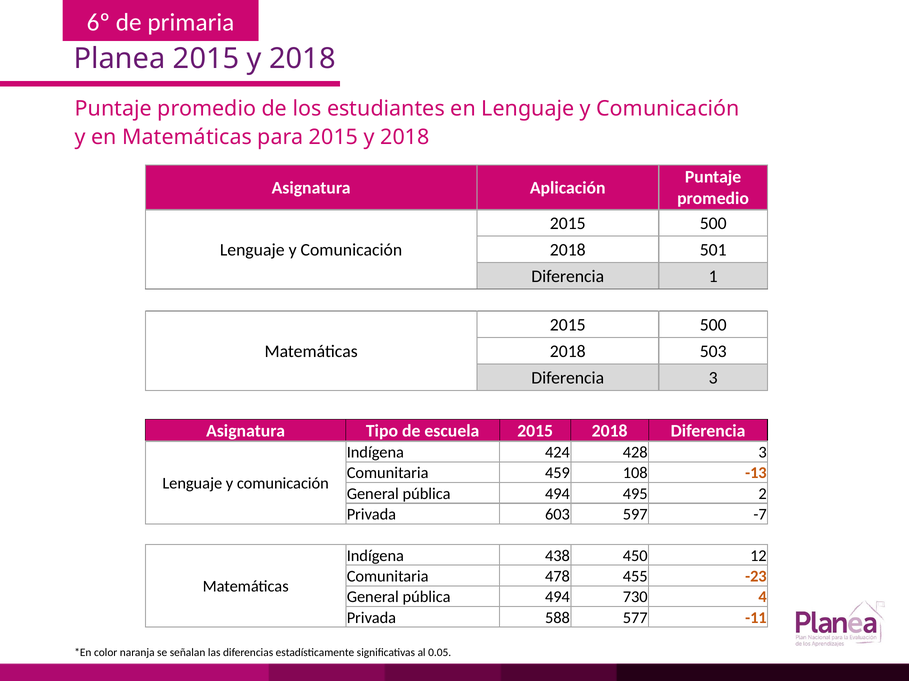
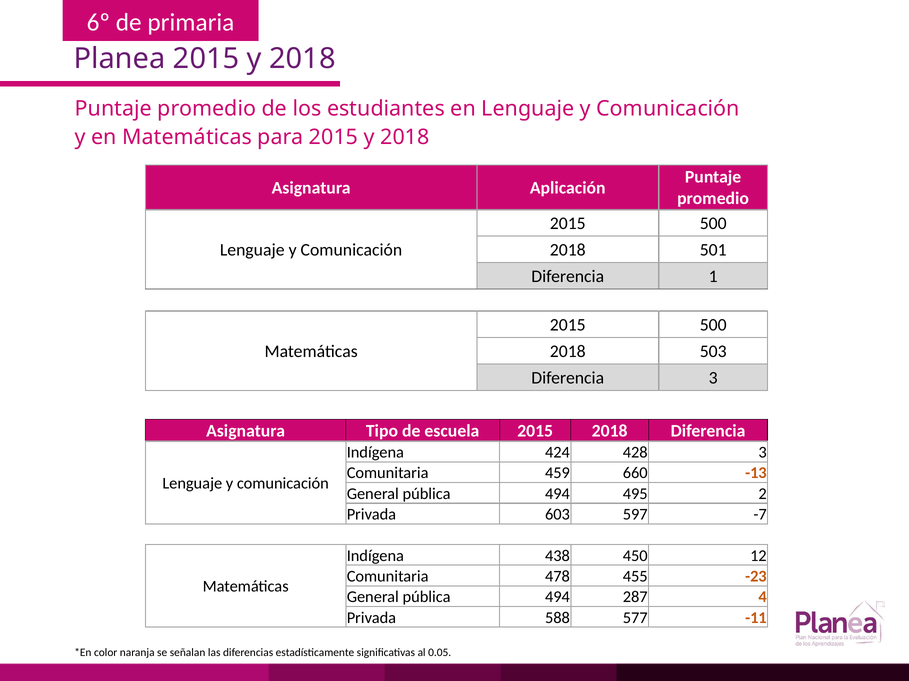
108: 108 -> 660
730: 730 -> 287
